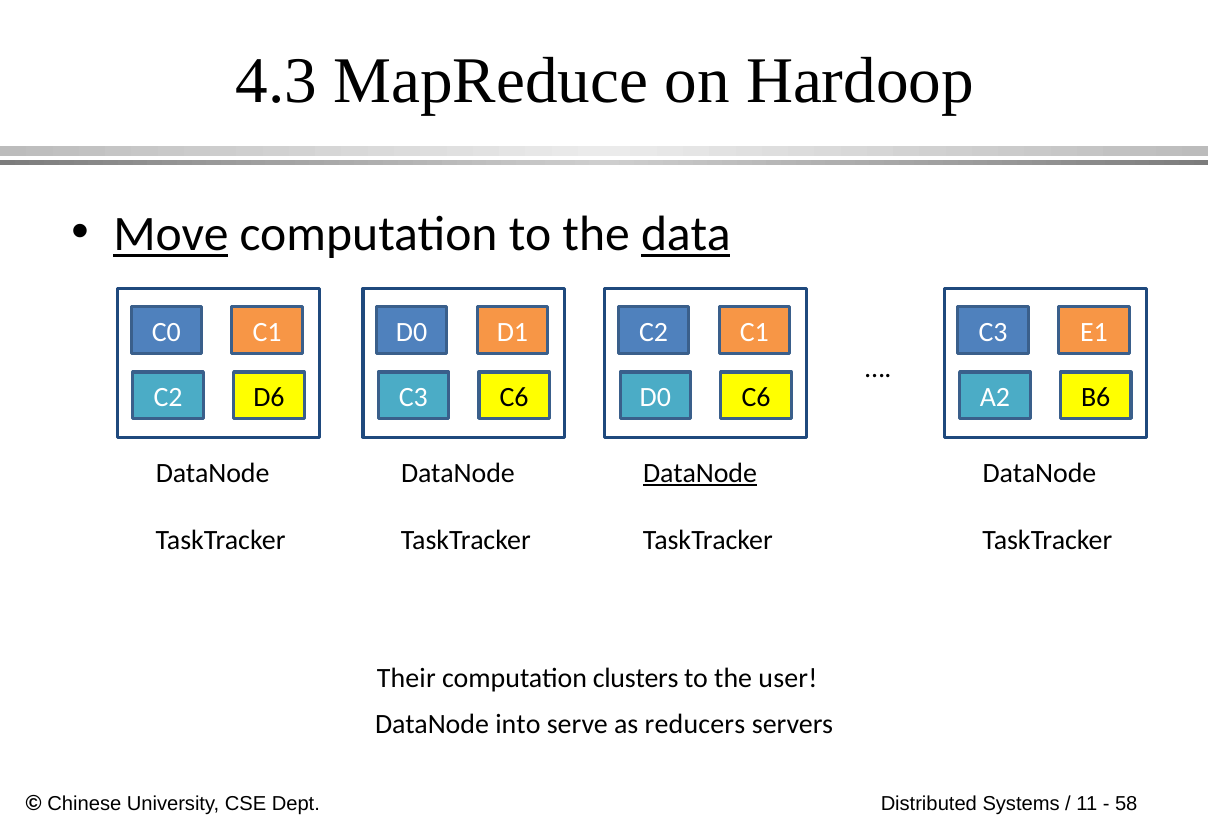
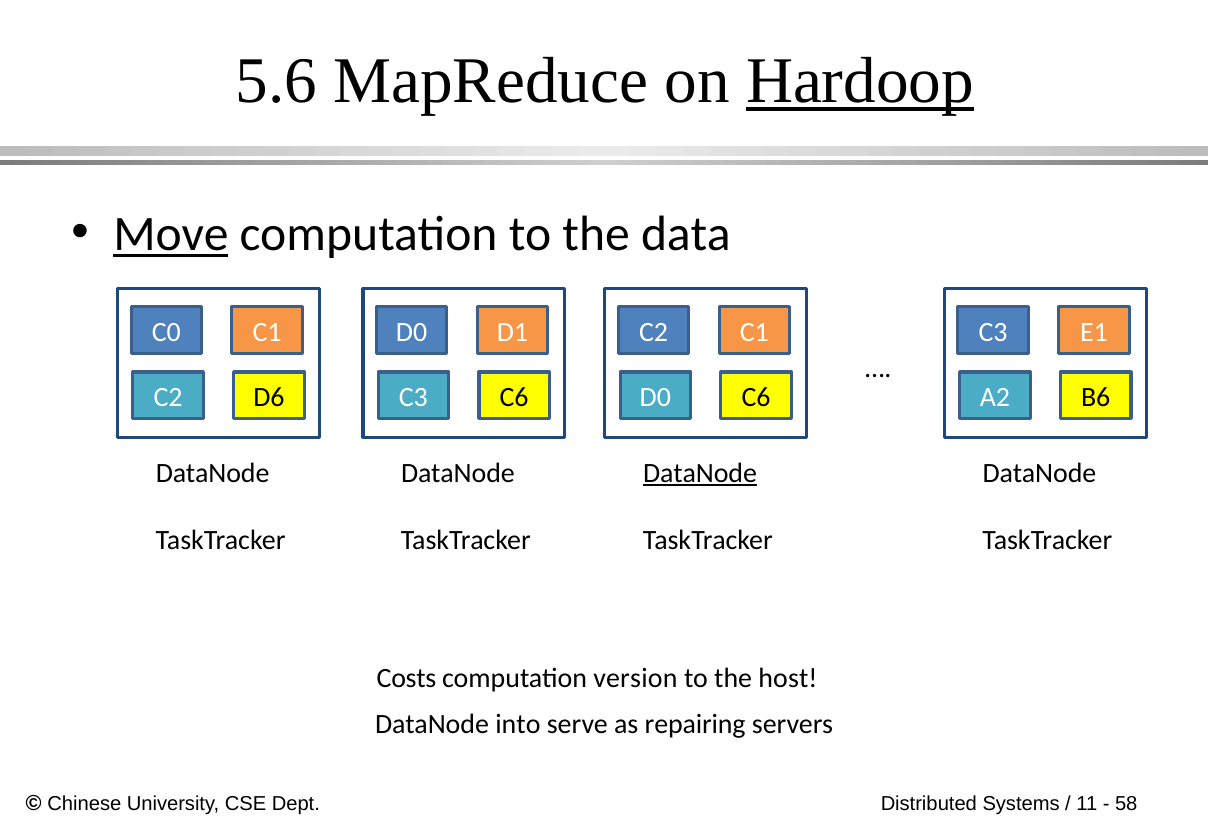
4.3: 4.3 -> 5.6
Hardoop underline: none -> present
data underline: present -> none
Their: Their -> Costs
clusters: clusters -> version
user: user -> host
reducers: reducers -> repairing
